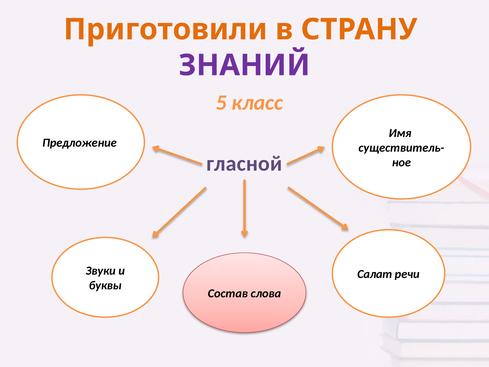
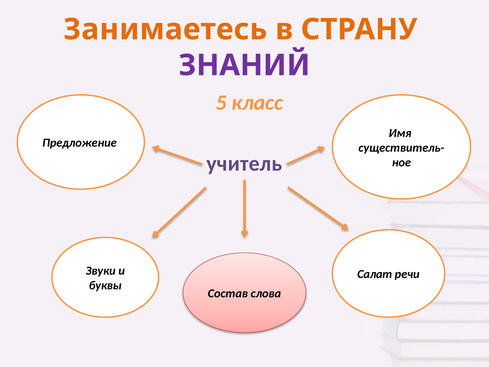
Приготовили: Приготовили -> Занимаетесь
гласной: гласной -> учитель
